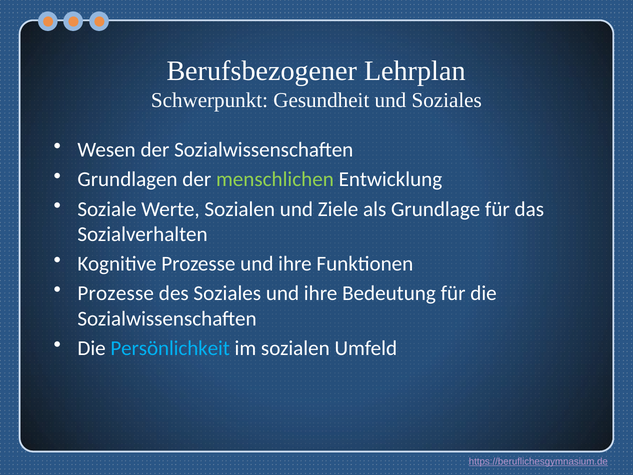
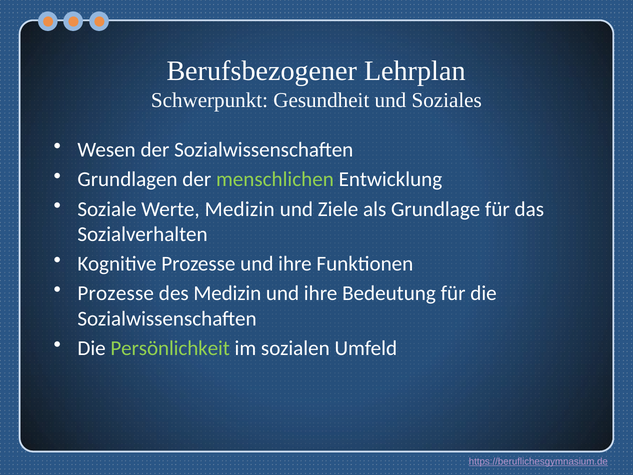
Werte Sozialen: Sozialen -> Medizin
des Soziales: Soziales -> Medizin
Persönlichkeit colour: light blue -> light green
